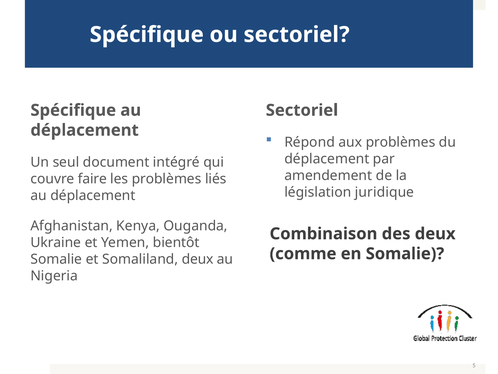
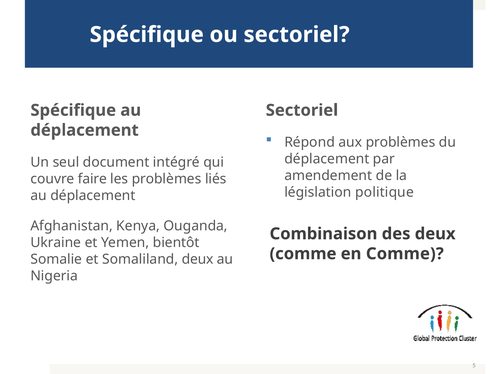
juridique: juridique -> politique
en Somalie: Somalie -> Comme
